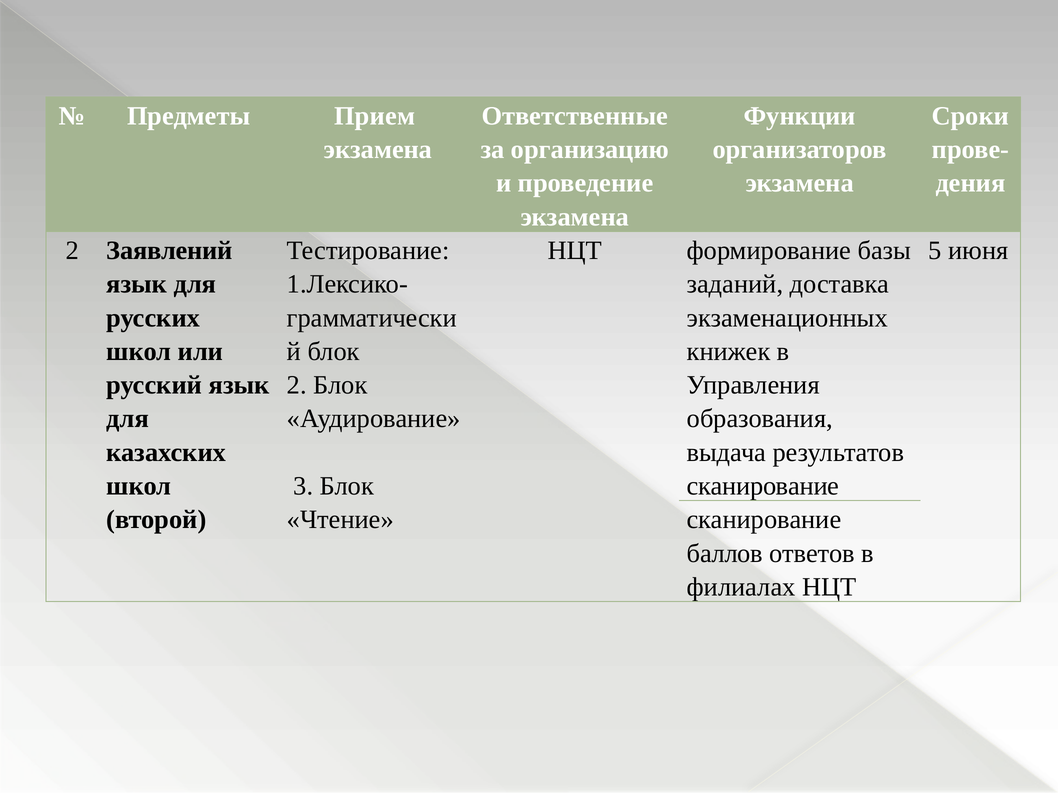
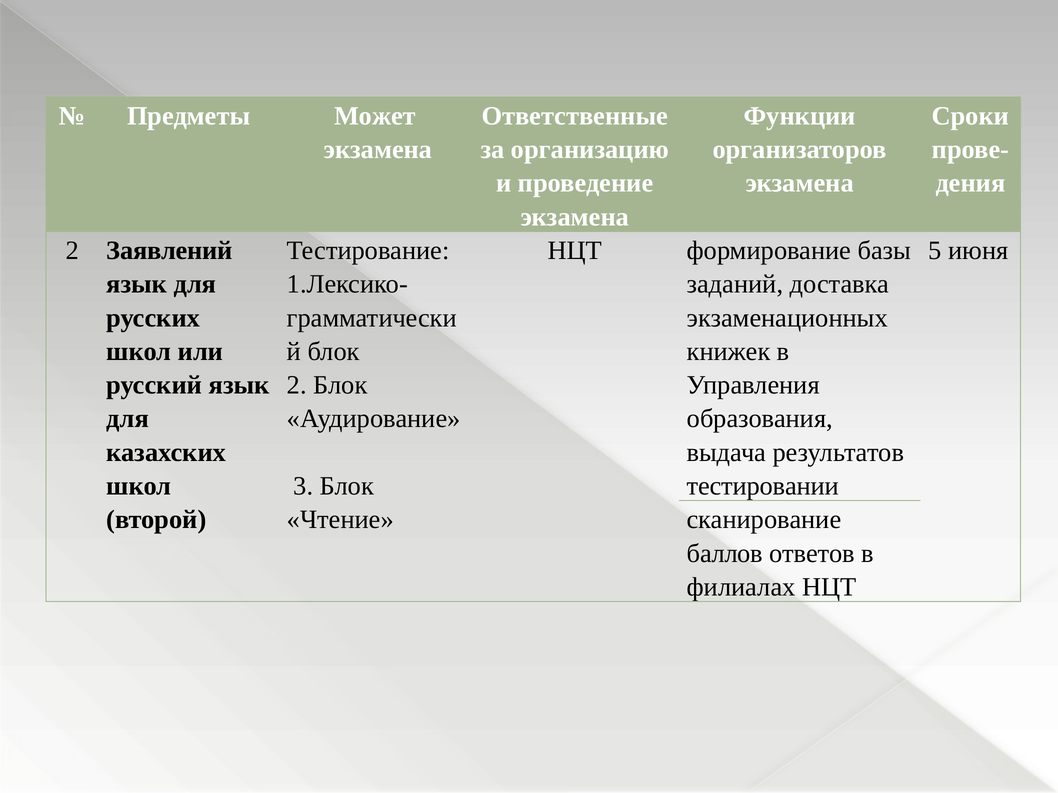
Прием: Прием -> Может
сканирование at (763, 486): сканирование -> тестировании
